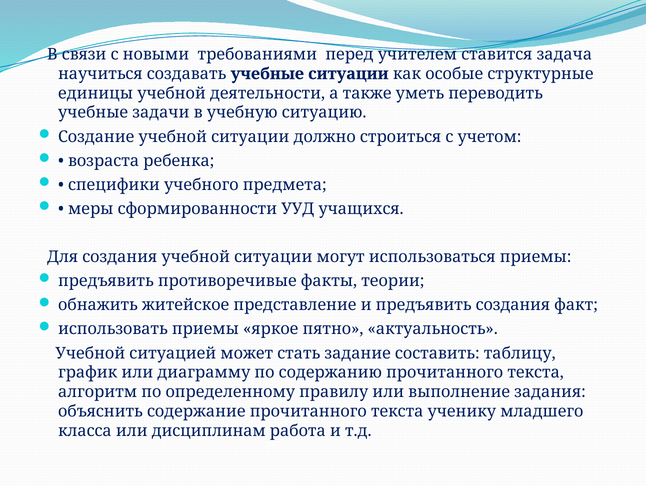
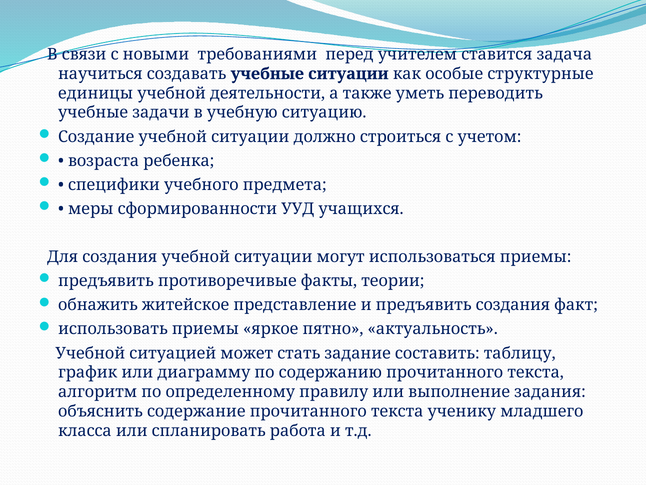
дисциплинам: дисциплинам -> спланировать
